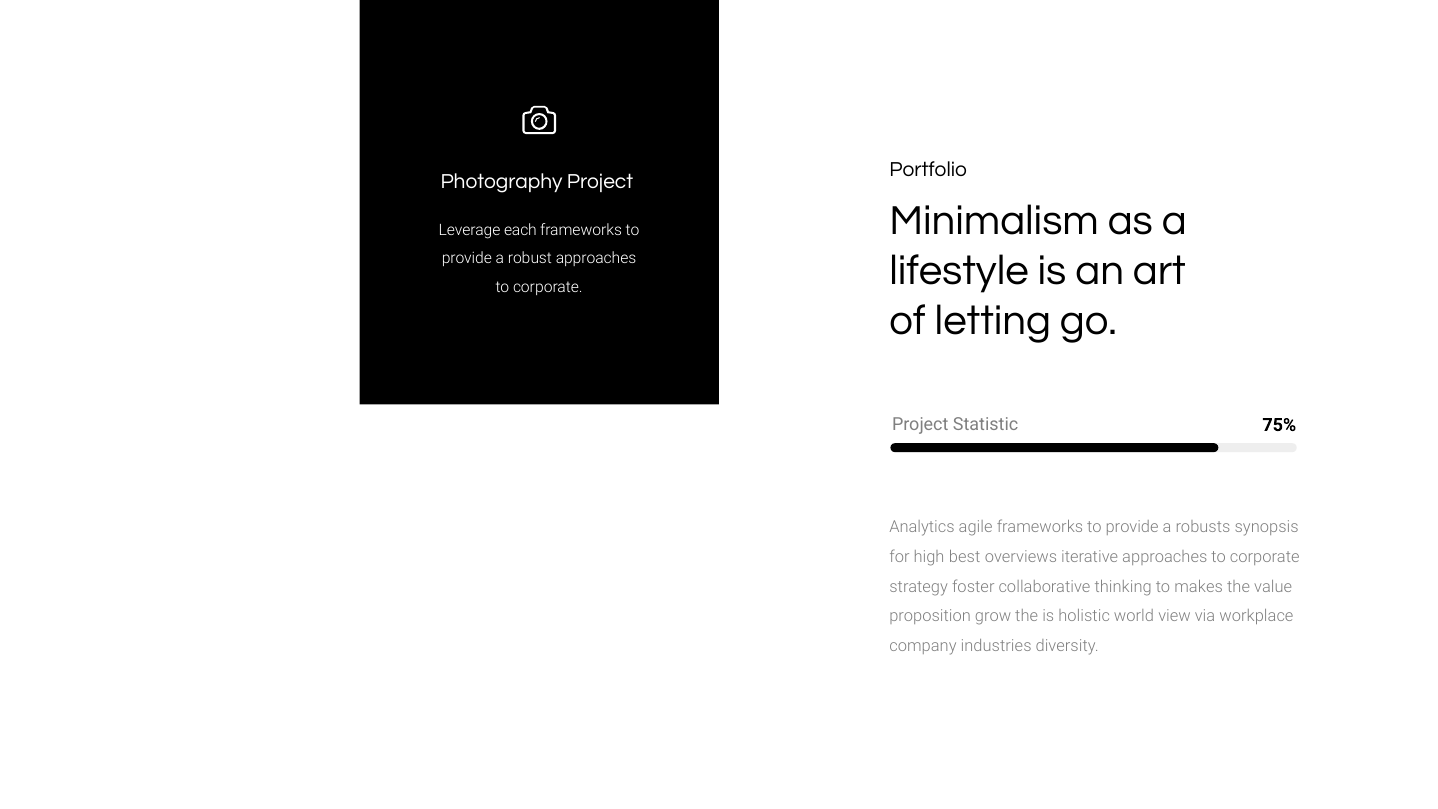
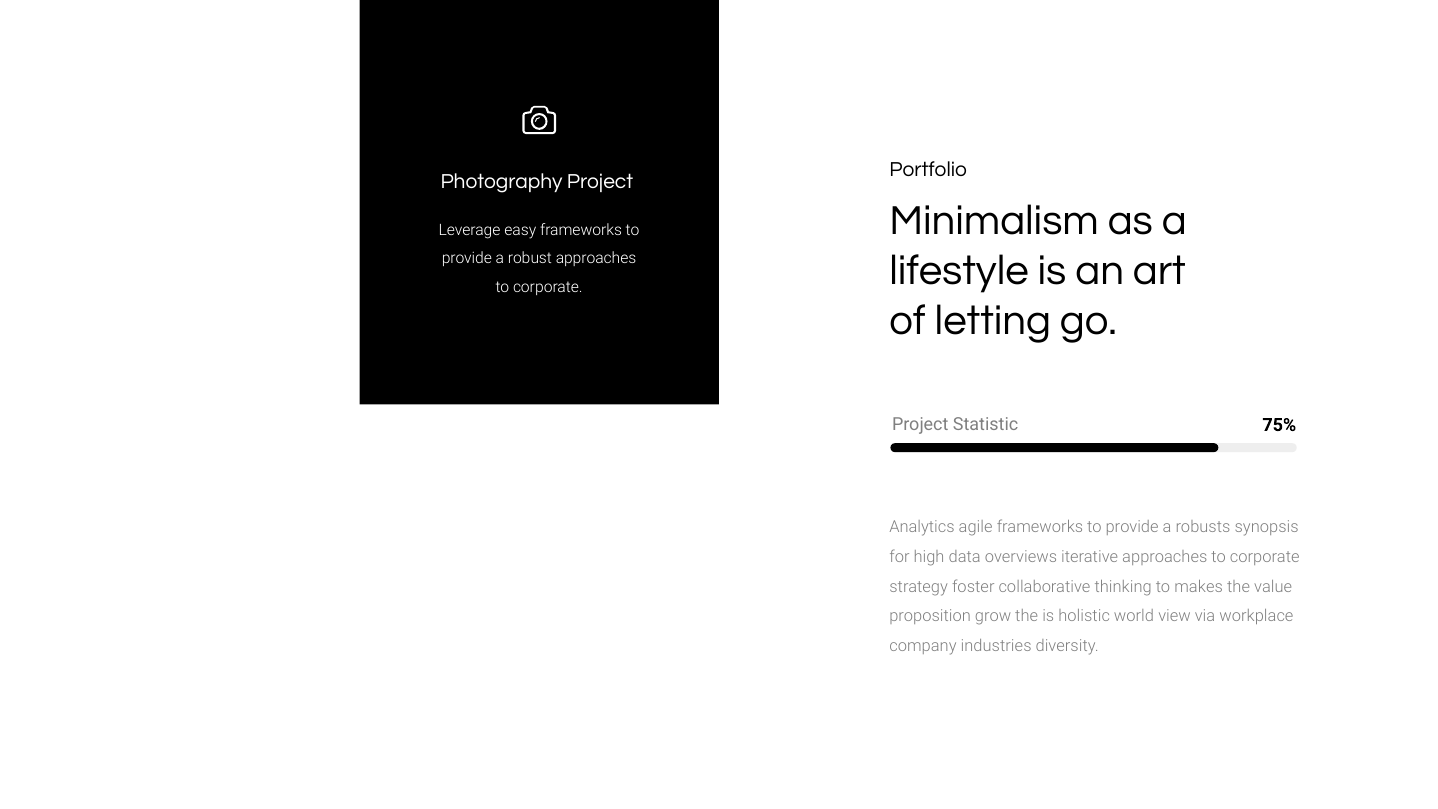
each: each -> easy
best: best -> data
